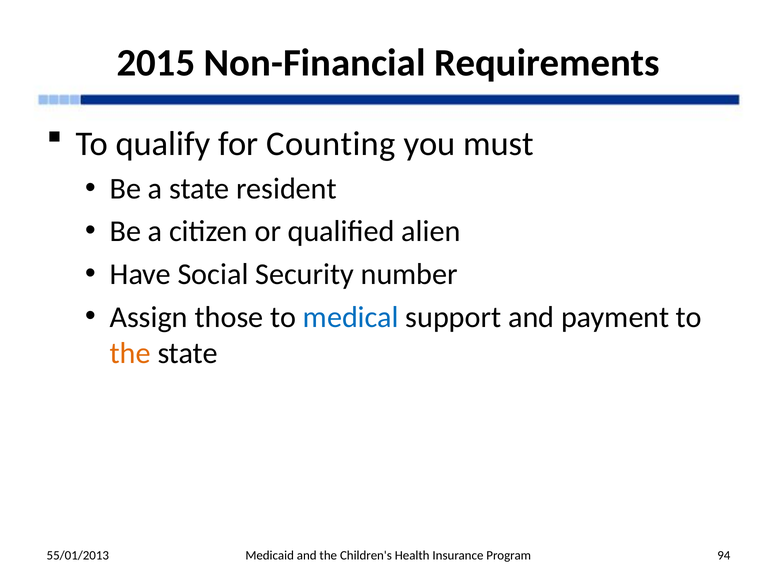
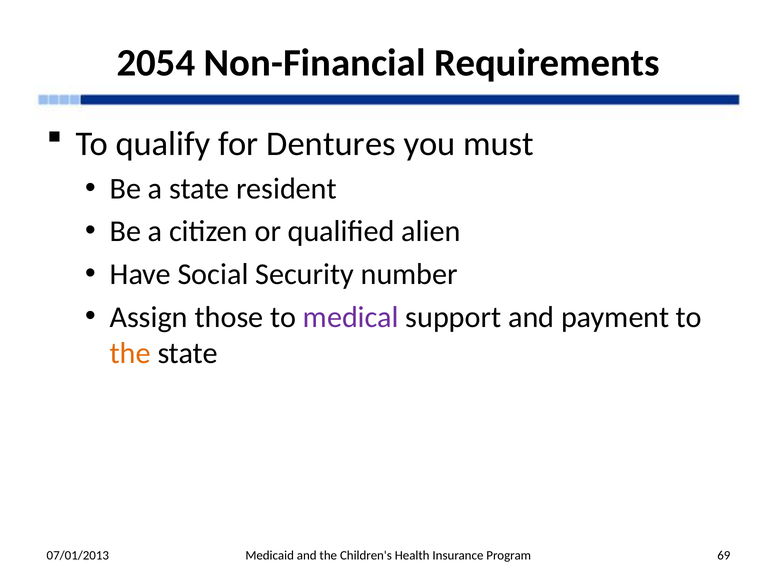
2015: 2015 -> 2054
Counting: Counting -> Dentures
medical colour: blue -> purple
55/01/2013: 55/01/2013 -> 07/01/2013
94: 94 -> 69
